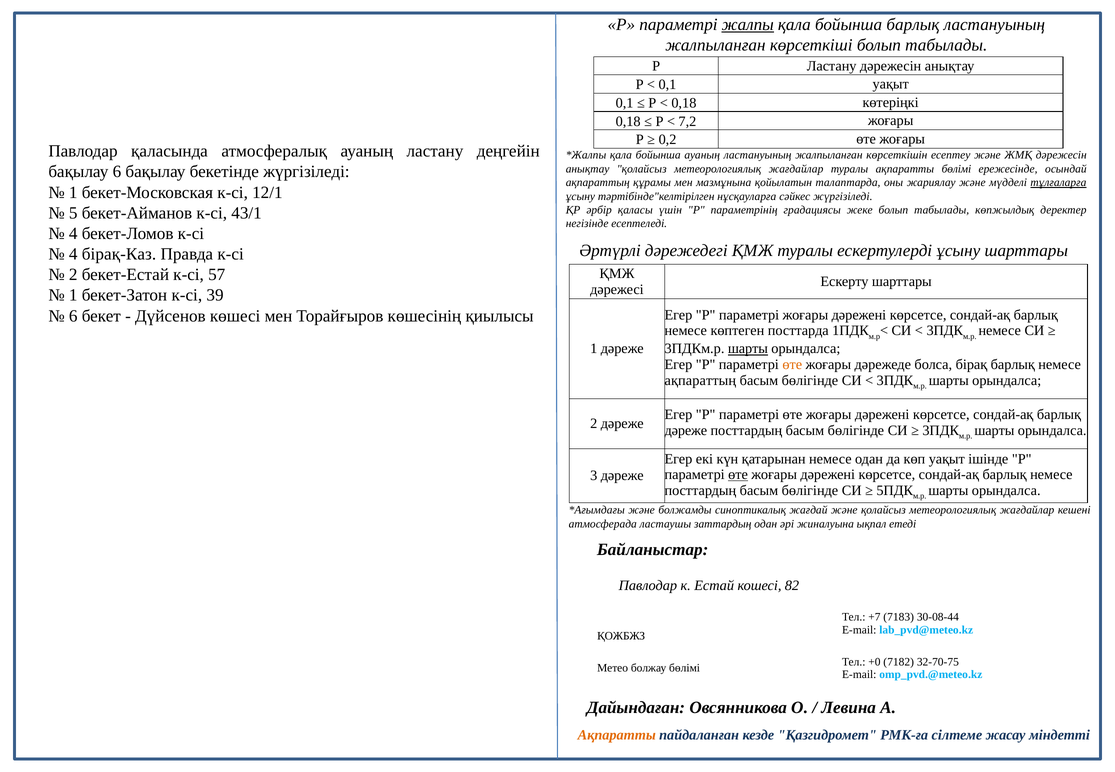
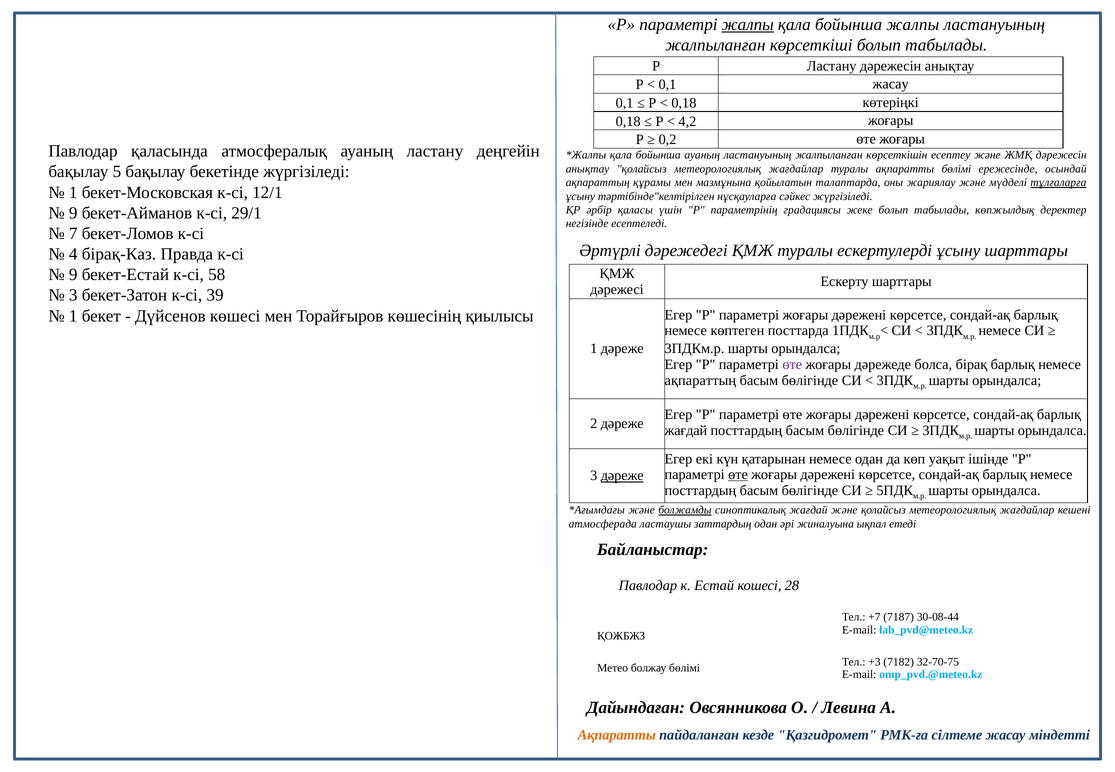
бойынша барлық: барлық -> жалпы
0,1 уақыт: уақыт -> жасау
7,2: 7,2 -> 4,2
бақылау 6: 6 -> 5
5 at (73, 213): 5 -> 9
43/1: 43/1 -> 29/1
4 at (73, 234): 4 -> 7
2 at (73, 275): 2 -> 9
57: 57 -> 58
1 at (73, 295): 1 -> 3
6 at (73, 316): 6 -> 1
шарты at (748, 349) underline: present -> none
өте at (792, 365) colour: orange -> purple
дәреже at (686, 430): дәреже -> жағдай
дәреже at (622, 476) underline: none -> present
болжамды underline: none -> present
82: 82 -> 28
7183: 7183 -> 7187
+0: +0 -> +3
